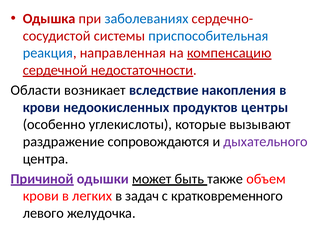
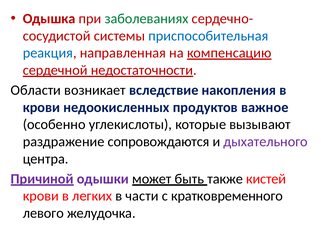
заболеваниях colour: blue -> green
центры: центры -> важное
объем: объем -> кистей
задач: задач -> части
